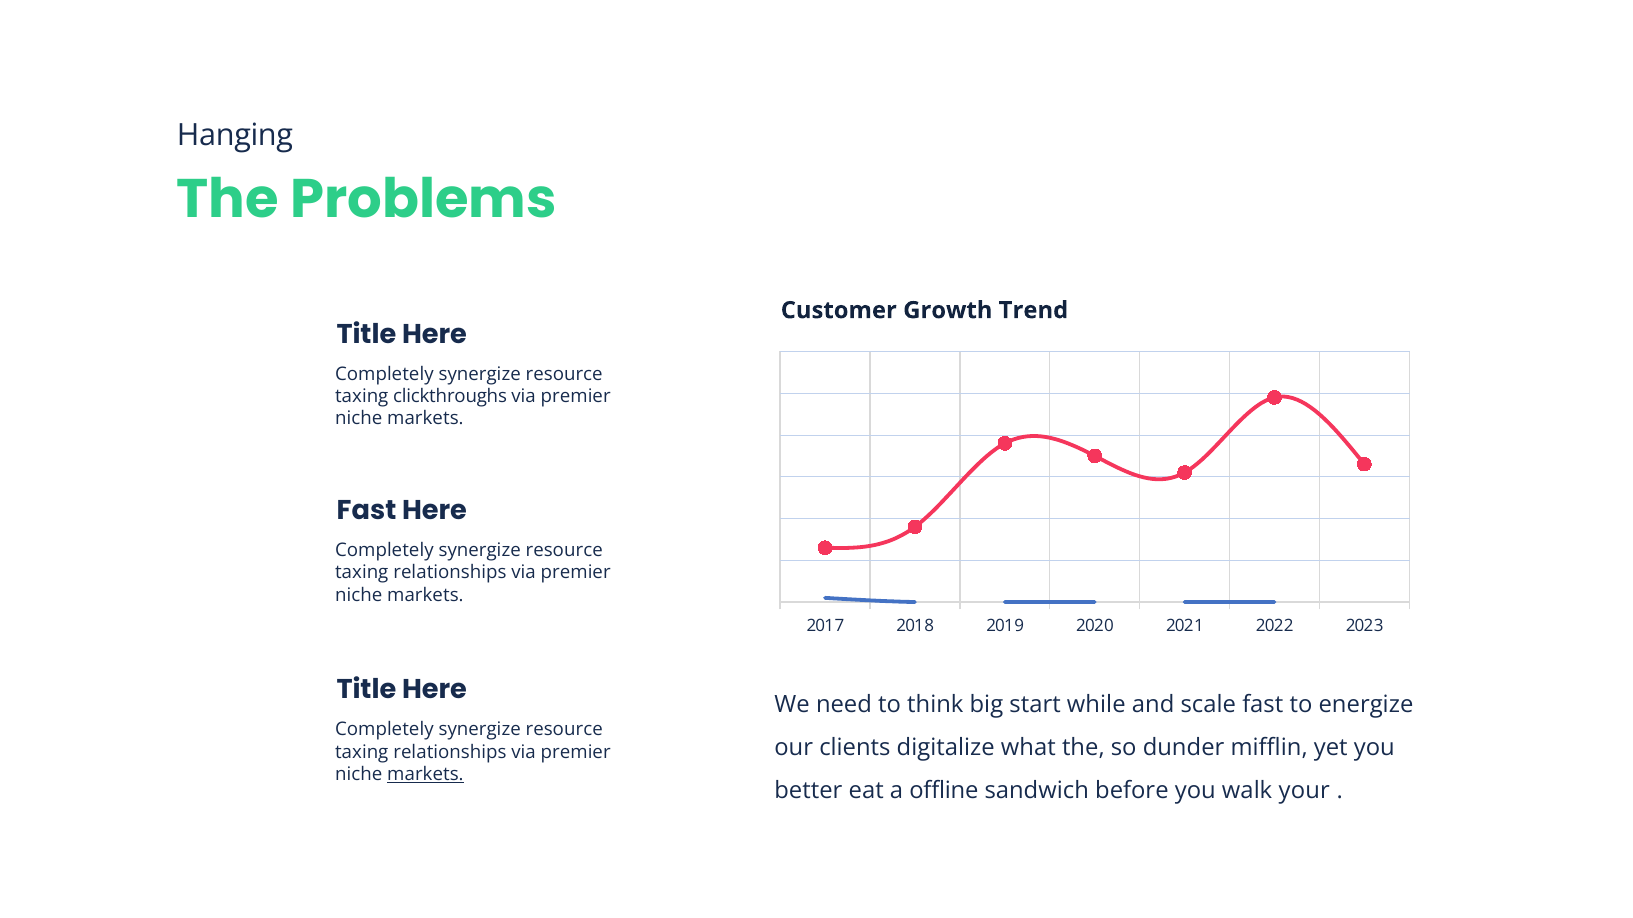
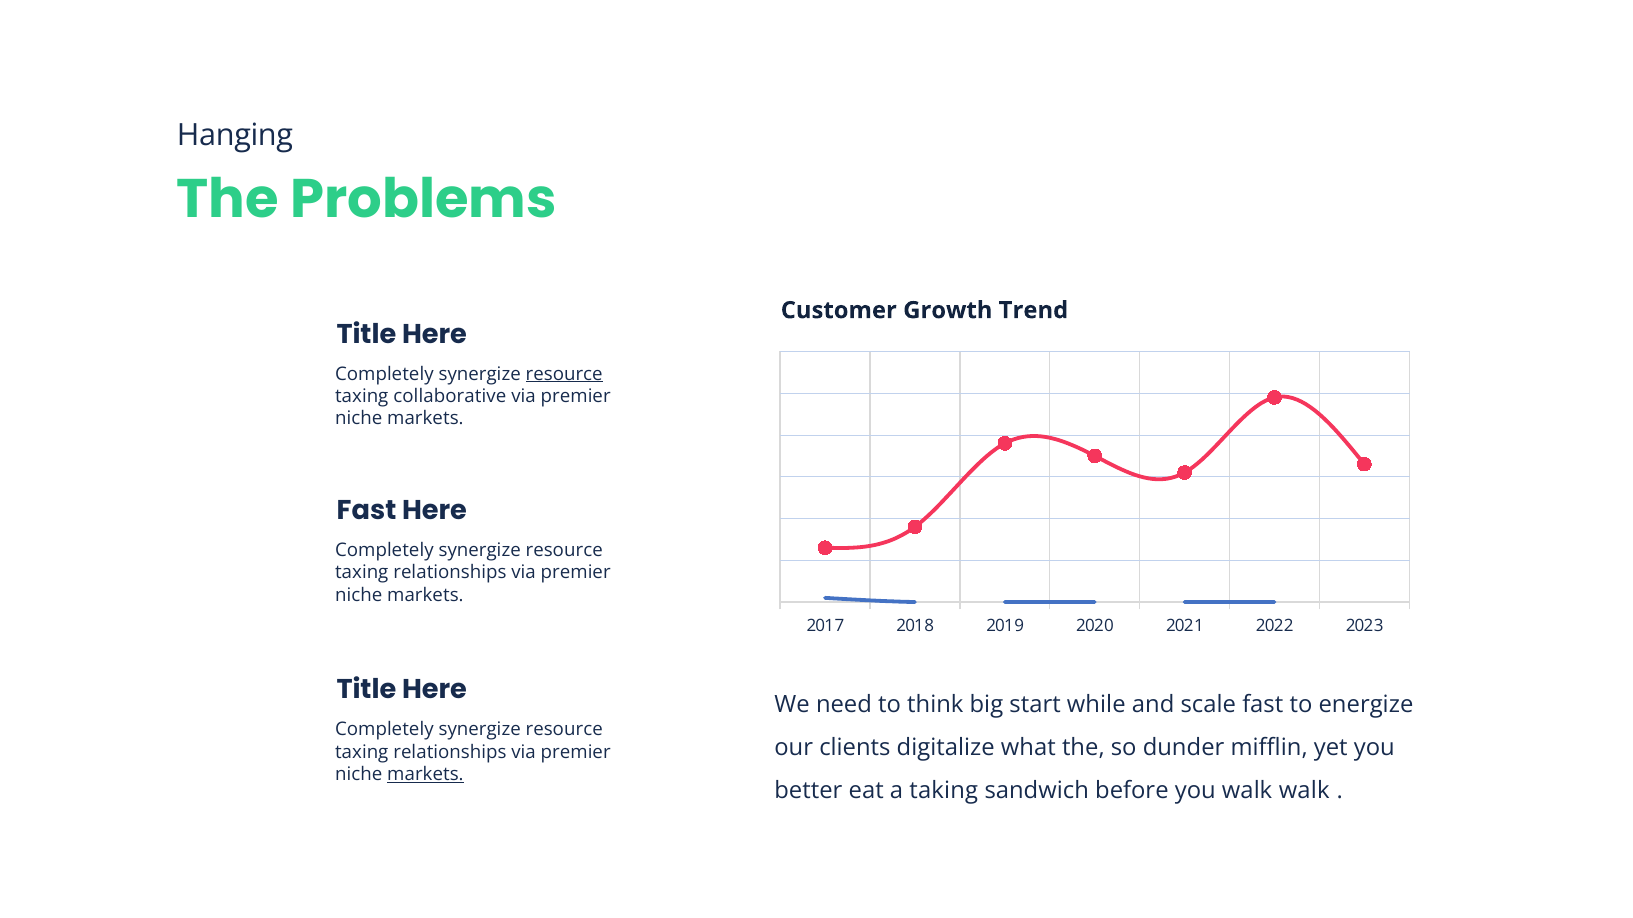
resource at (564, 374) underline: none -> present
clickthroughs: clickthroughs -> collaborative
offline: offline -> taking
walk your: your -> walk
